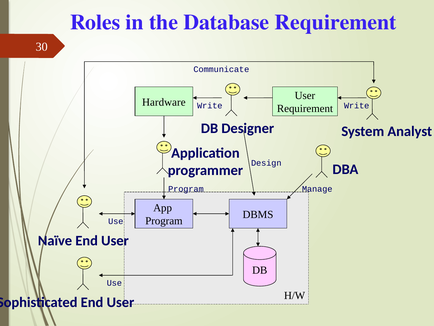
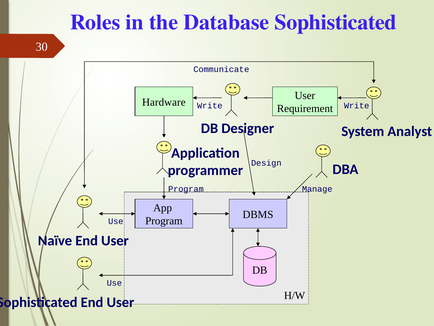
Database Requirement: Requirement -> Sophisticated
